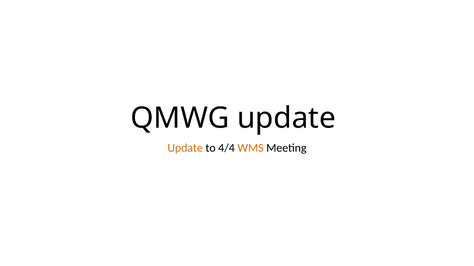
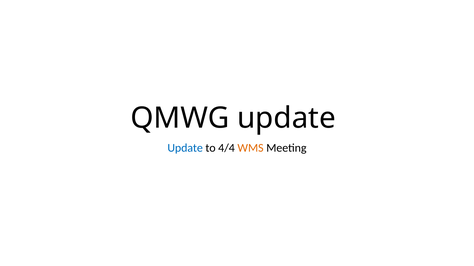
Update at (185, 148) colour: orange -> blue
